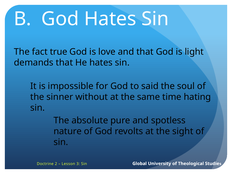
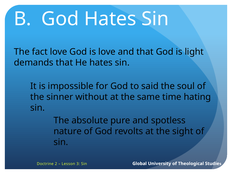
fact true: true -> love
